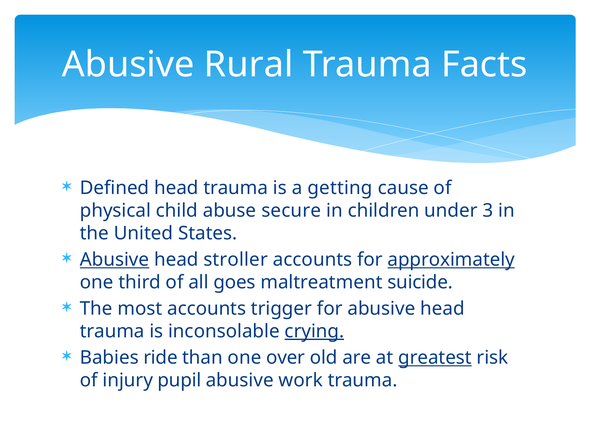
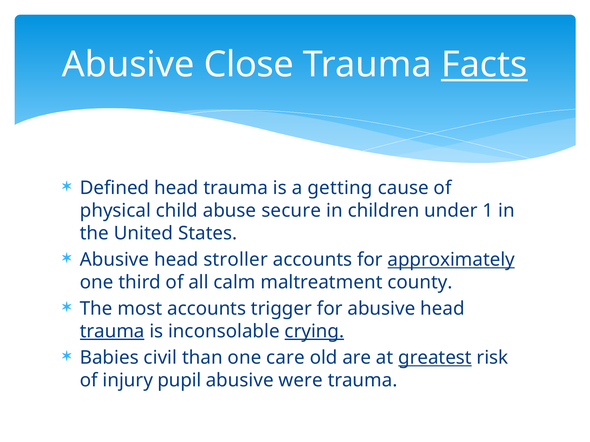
Rural: Rural -> Close
Facts underline: none -> present
3: 3 -> 1
Abusive at (115, 260) underline: present -> none
goes: goes -> calm
suicide: suicide -> county
trauma at (112, 332) underline: none -> present
ride: ride -> civil
over: over -> care
work: work -> were
